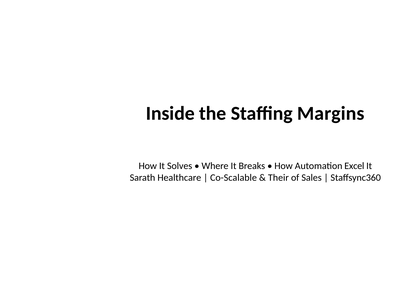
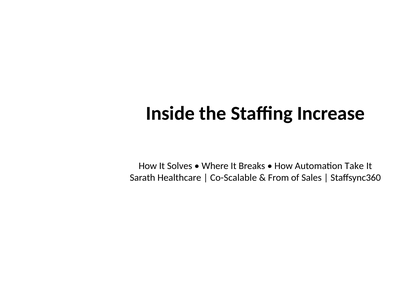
Margins: Margins -> Increase
Excel: Excel -> Take
Their: Their -> From
